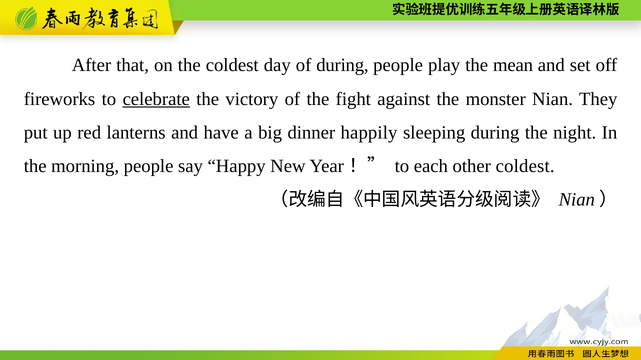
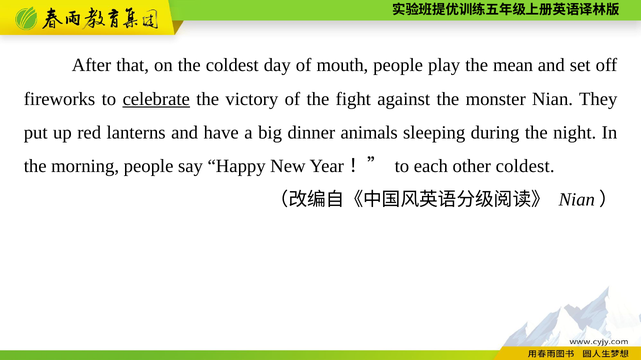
of during: during -> mouth
happily: happily -> animals
